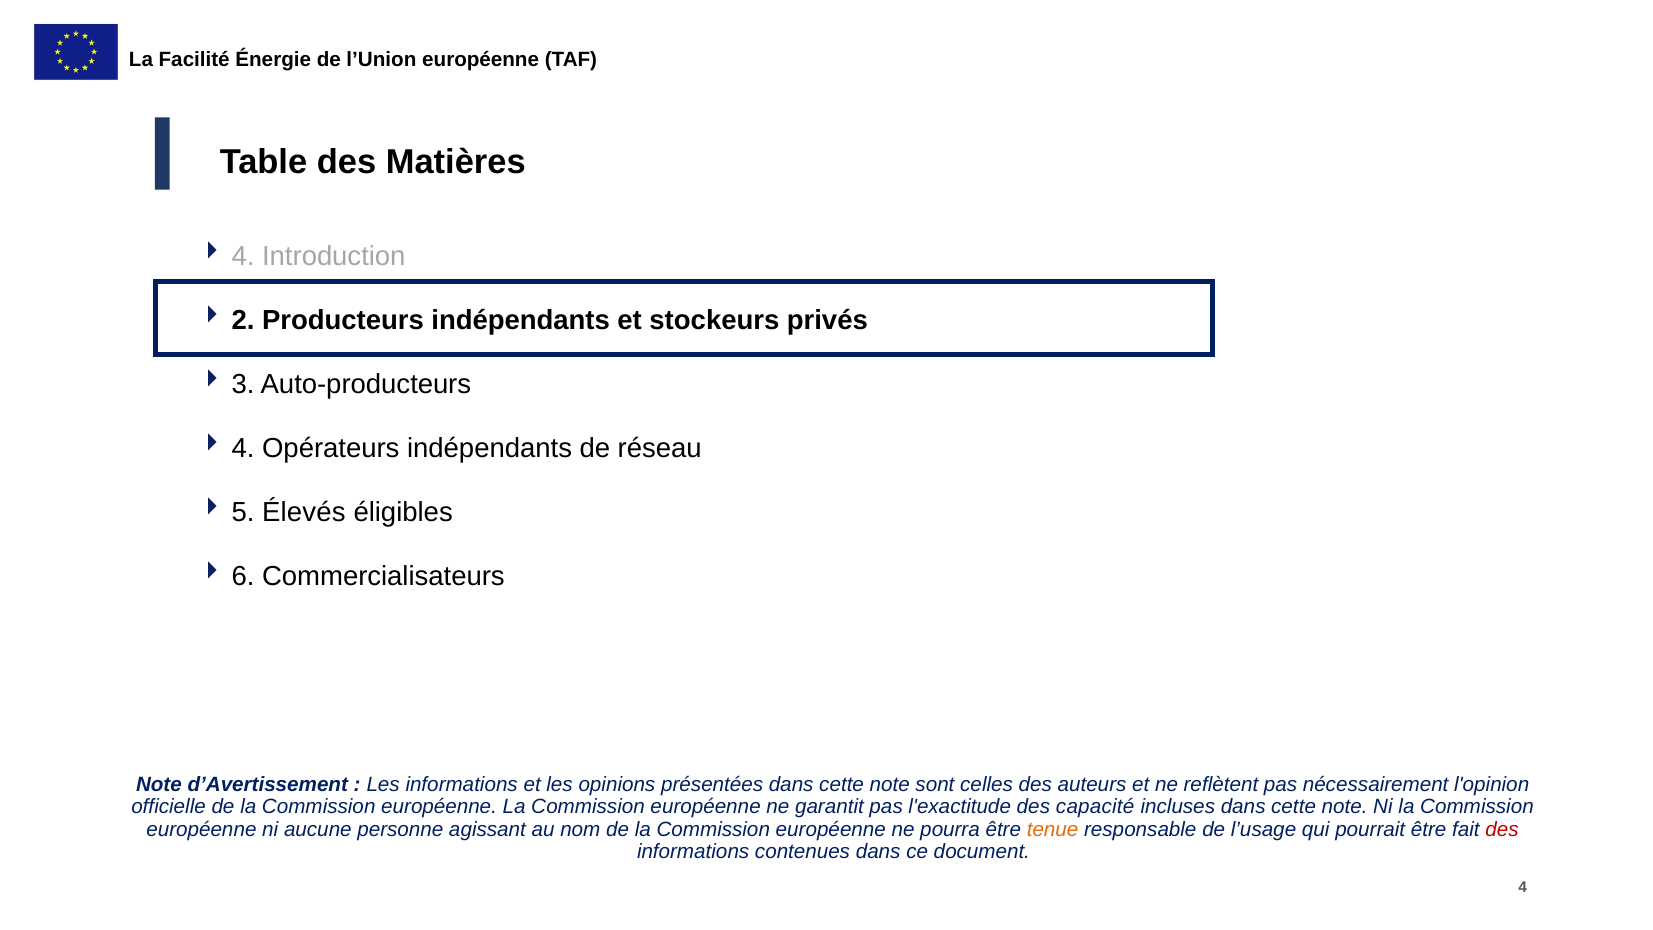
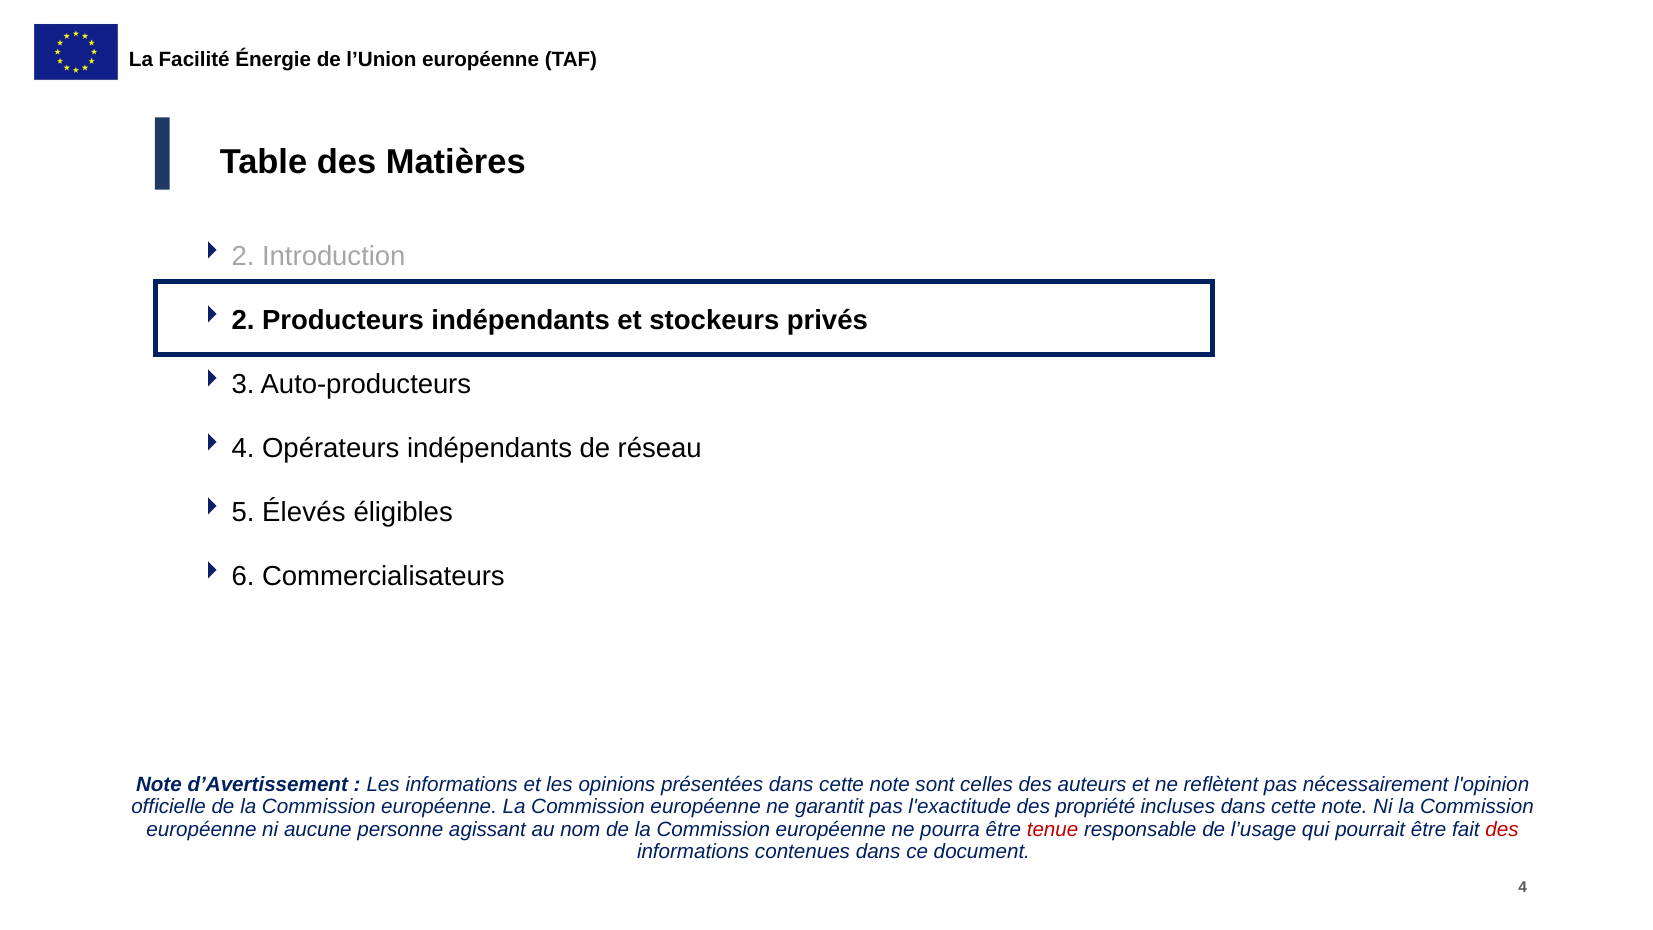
4 at (243, 256): 4 -> 2
capacité: capacité -> propriété
tenue colour: orange -> red
